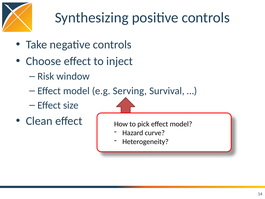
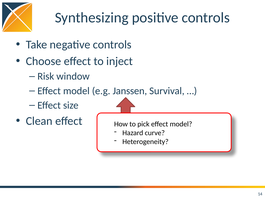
Serving: Serving -> Janssen
